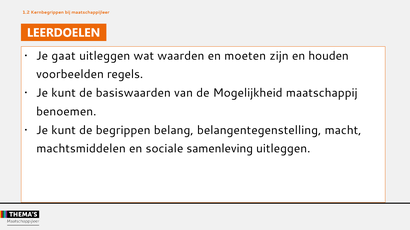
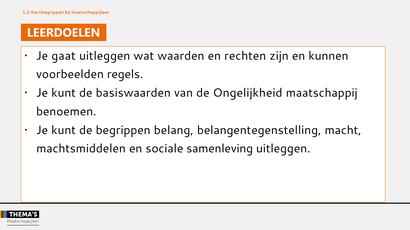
moeten: moeten -> rechten
houden: houden -> kunnen
Mogelijkheid: Mogelijkheid -> Ongelijkheid
